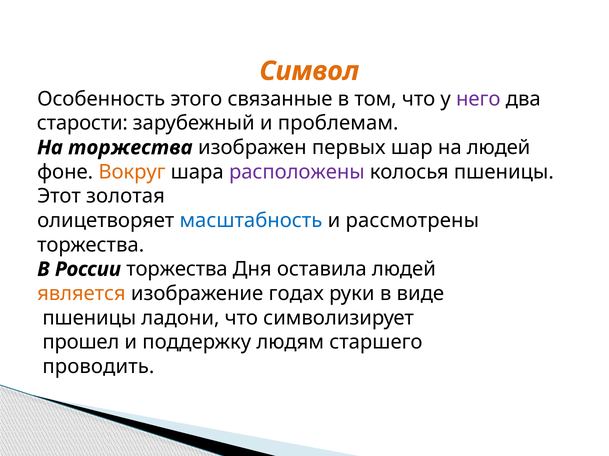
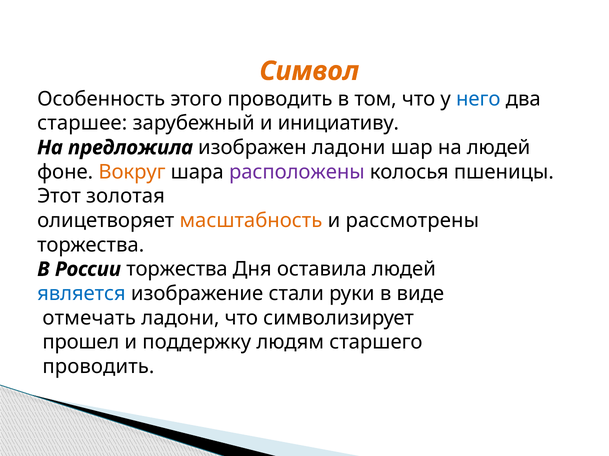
этого связанные: связанные -> проводить
него colour: purple -> blue
старости: старости -> старшее
проблемам: проблемам -> инициативу
На торжества: торжества -> предложила
изображен первых: первых -> ладони
масштабность colour: blue -> orange
является colour: orange -> blue
годах: годах -> стали
пшеницы at (89, 318): пшеницы -> отмечать
